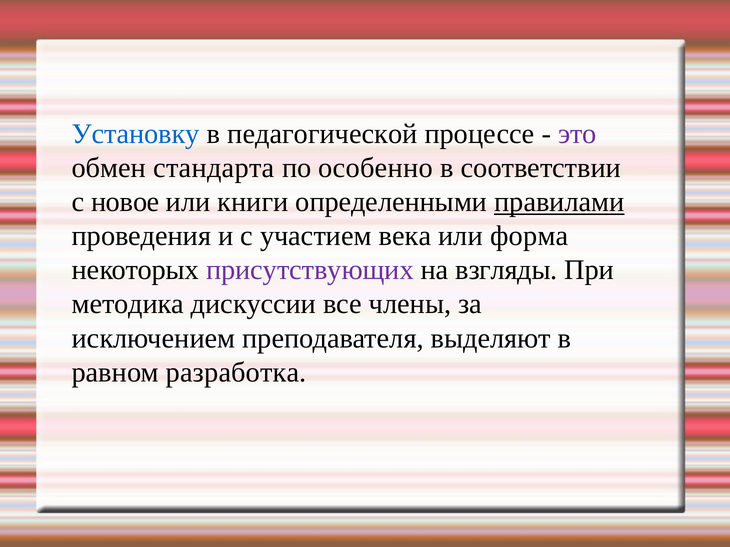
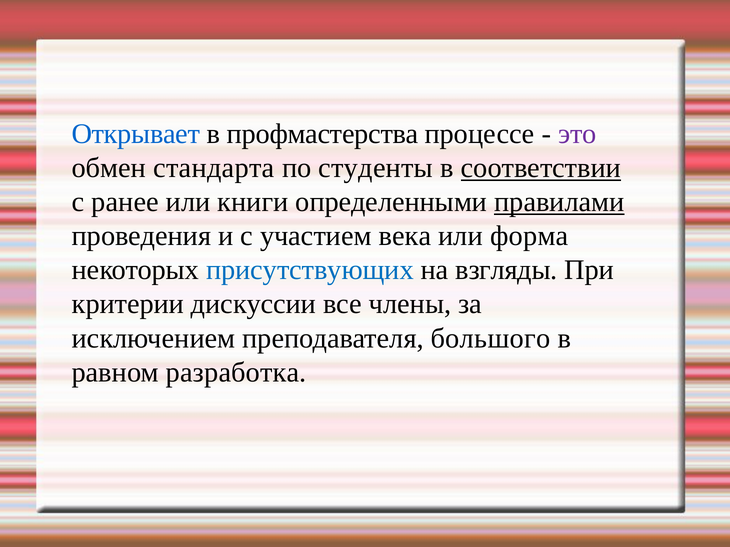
Установку: Установку -> Открывает
педагогической: педагогической -> профмастерства
особенно: особенно -> студенты
соответствии underline: none -> present
новое: новое -> ранее
присутствующих colour: purple -> blue
методика: методика -> критерии
выделяют: выделяют -> большого
